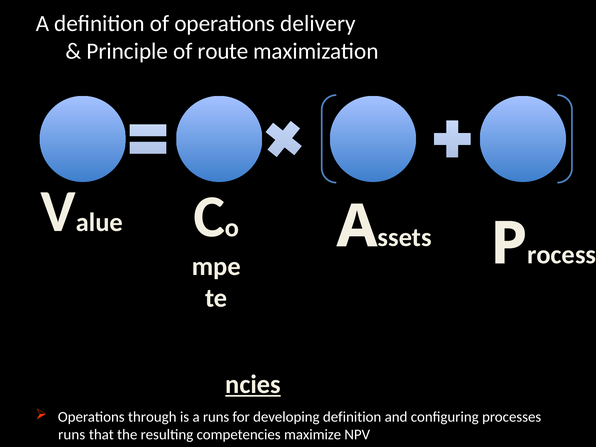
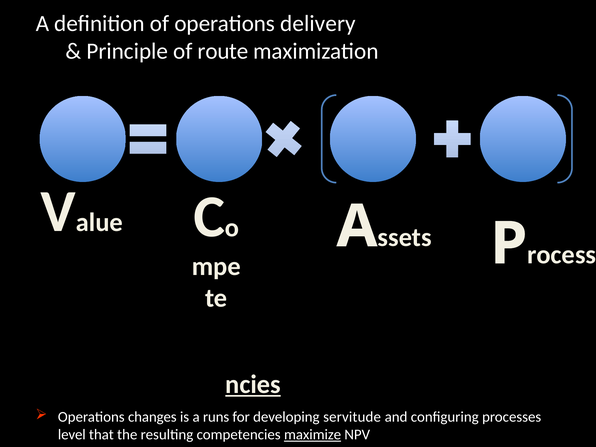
through: through -> changes
developing definition: definition -> servitude
runs at (72, 435): runs -> level
maximize underline: none -> present
